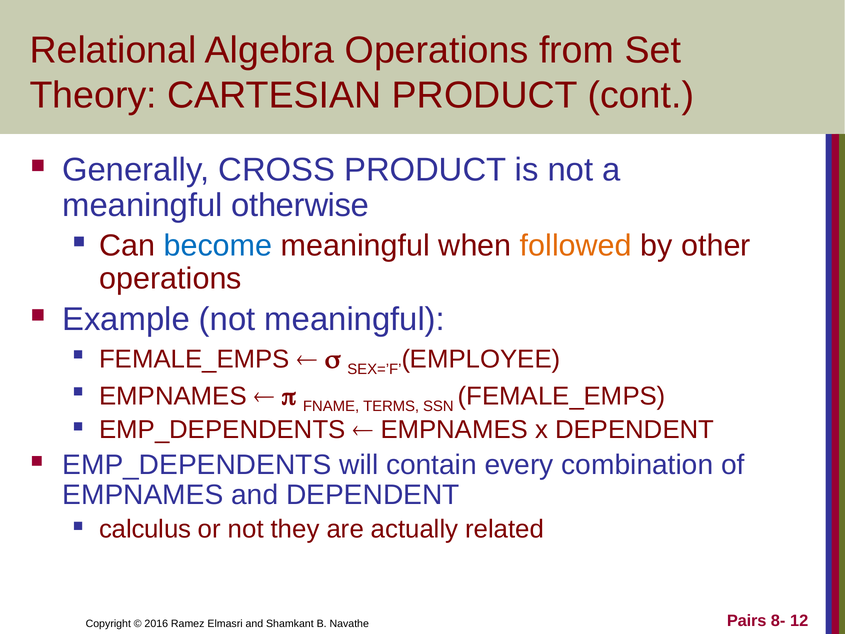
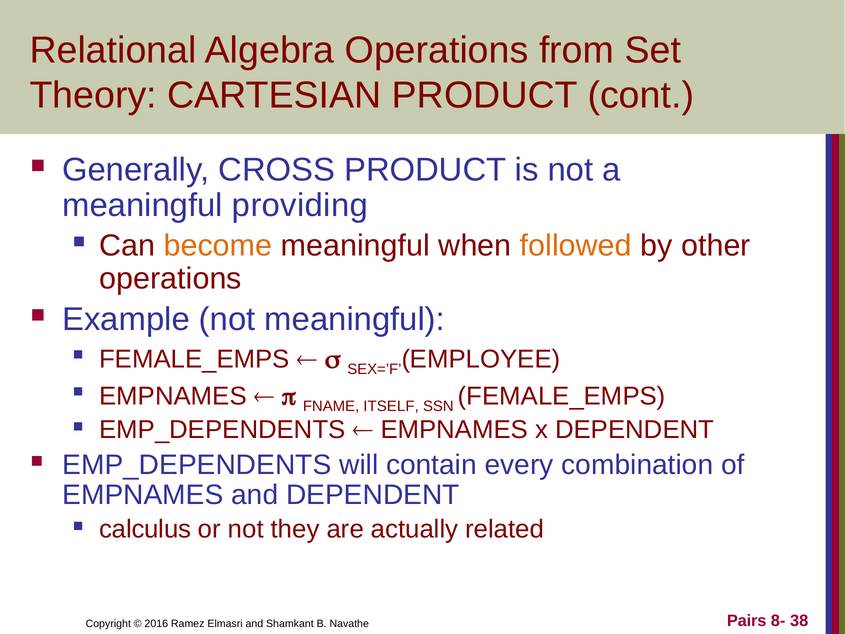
otherwise: otherwise -> providing
become colour: blue -> orange
TERMS: TERMS -> ITSELF
12: 12 -> 38
